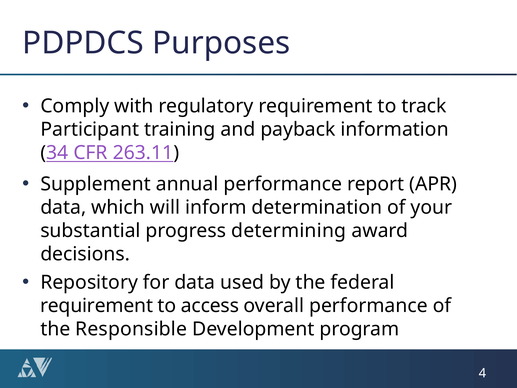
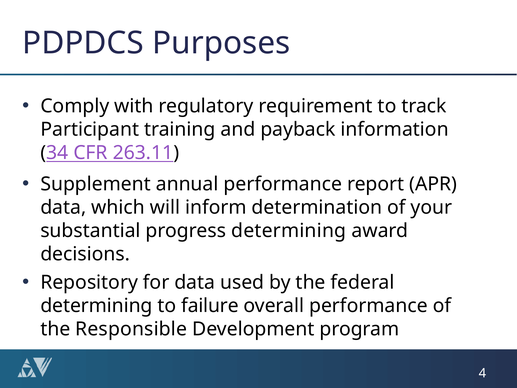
requirement at (97, 306): requirement -> determining
access: access -> failure
